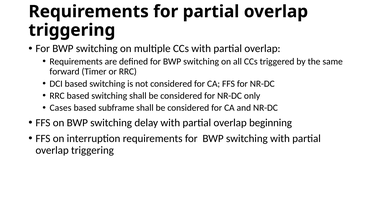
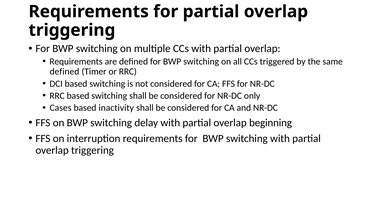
forward at (65, 71): forward -> defined
subframe: subframe -> inactivity
